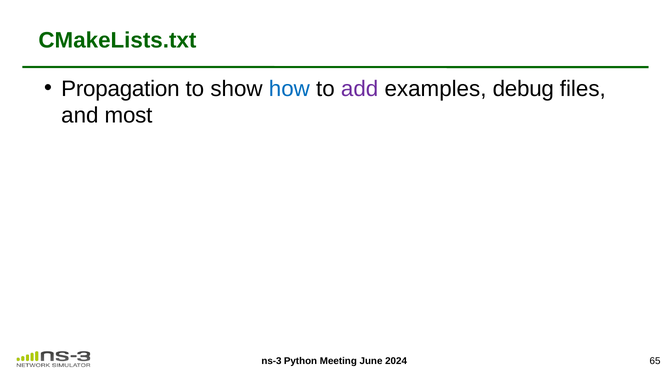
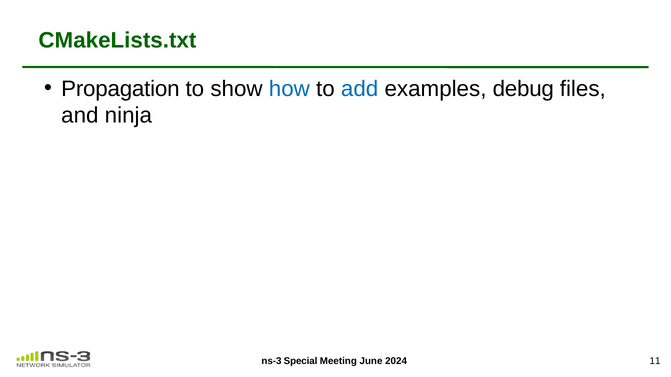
add colour: purple -> blue
most: most -> ninja
Python: Python -> Special
65: 65 -> 11
